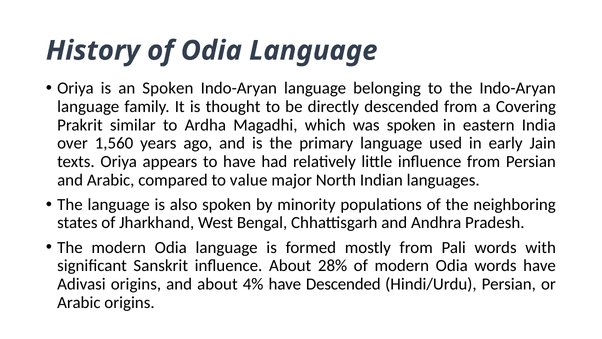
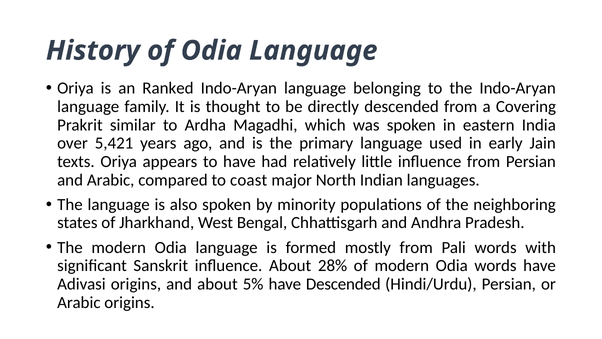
an Spoken: Spoken -> Ranked
1,560: 1,560 -> 5,421
value: value -> coast
4%: 4% -> 5%
